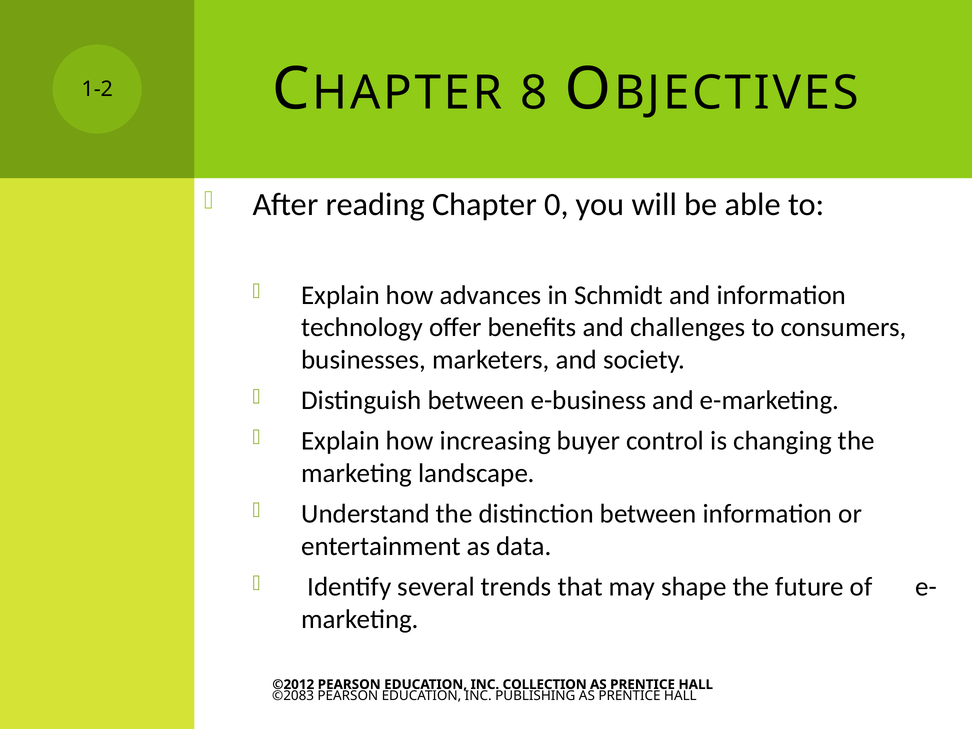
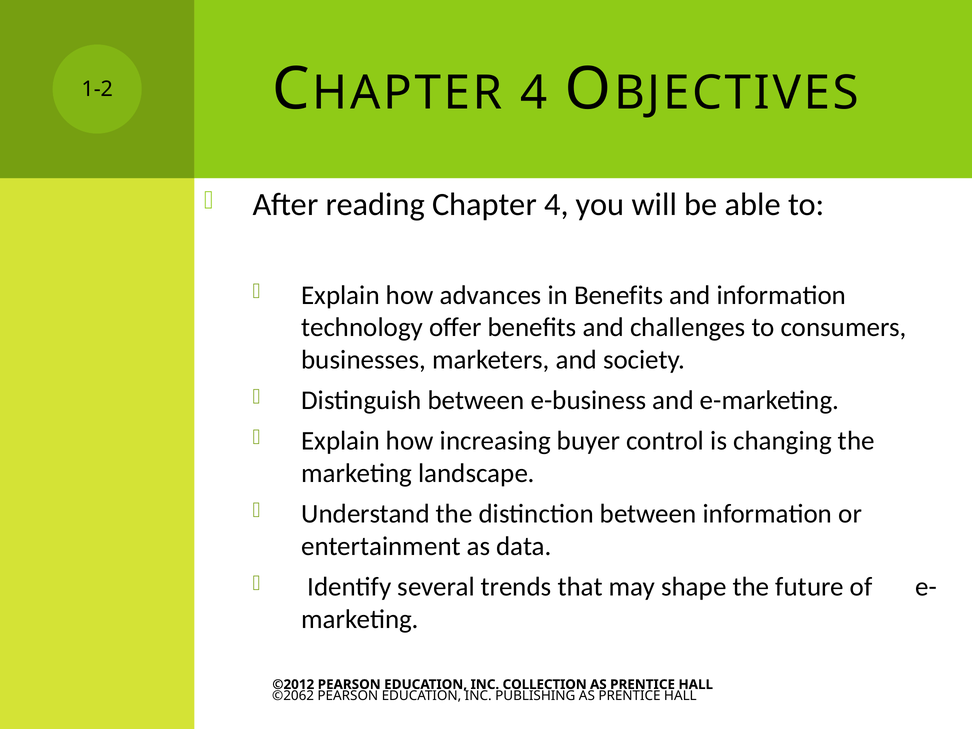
8 at (534, 93): 8 -> 4
Chapter 0: 0 -> 4
in Schmidt: Schmidt -> Benefits
©2083: ©2083 -> ©2062
